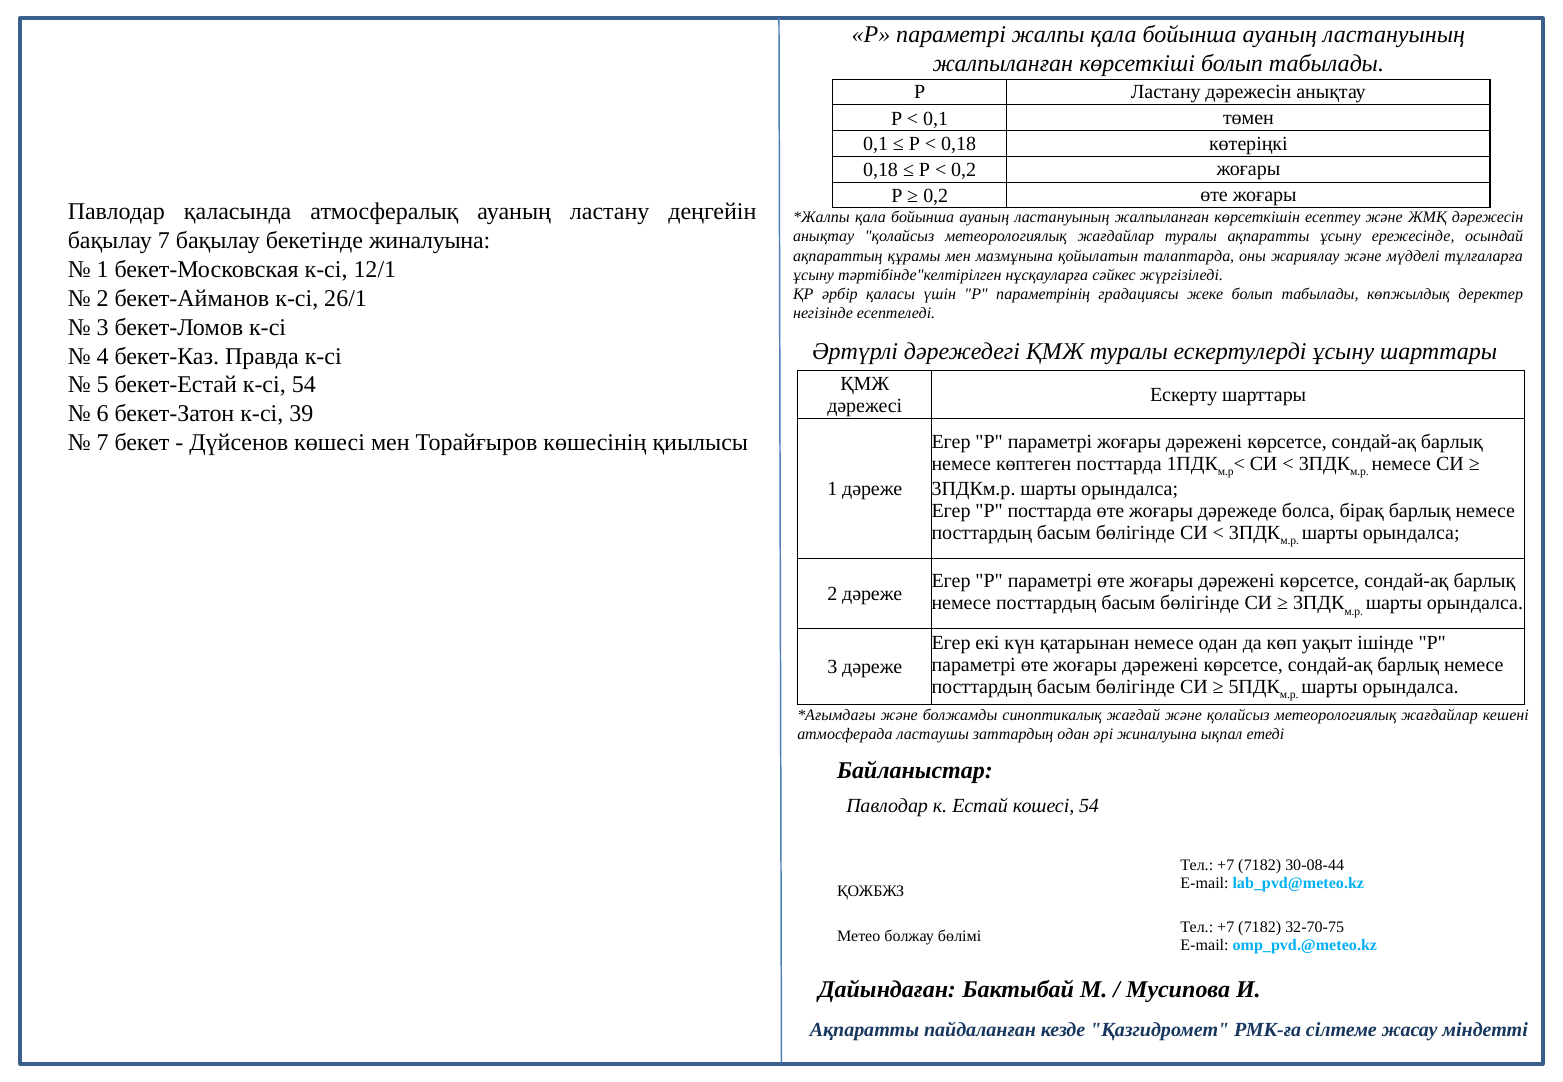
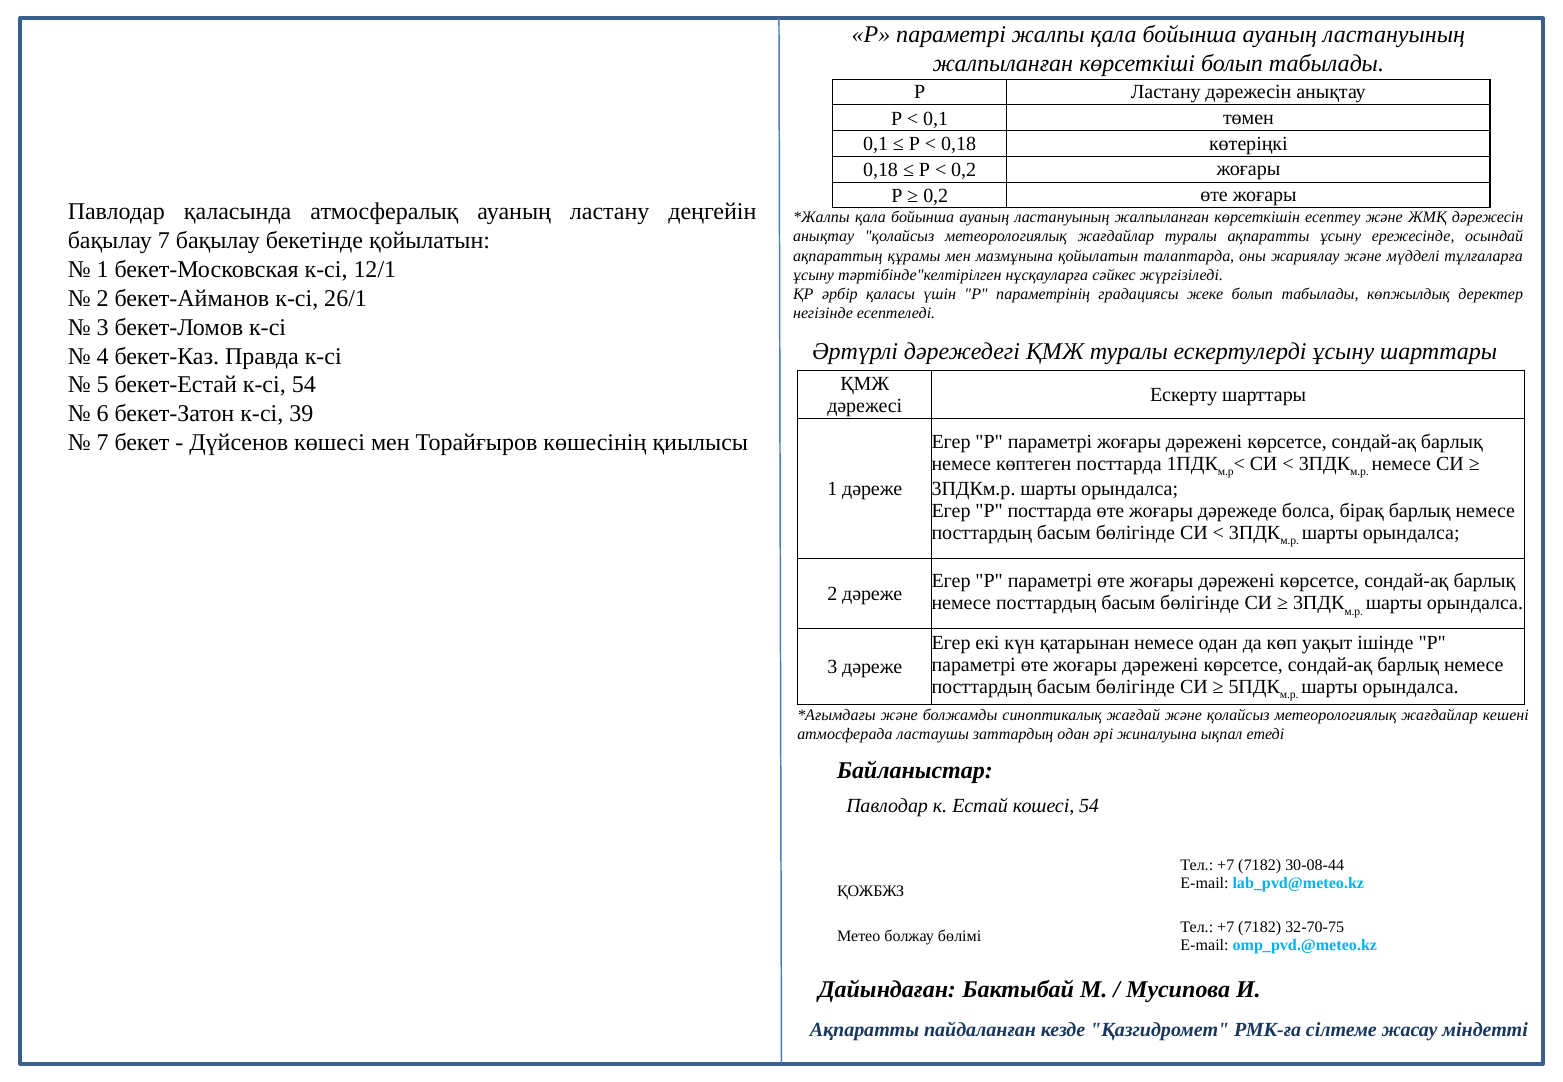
бекетінде жиналуына: жиналуына -> қойылатын
